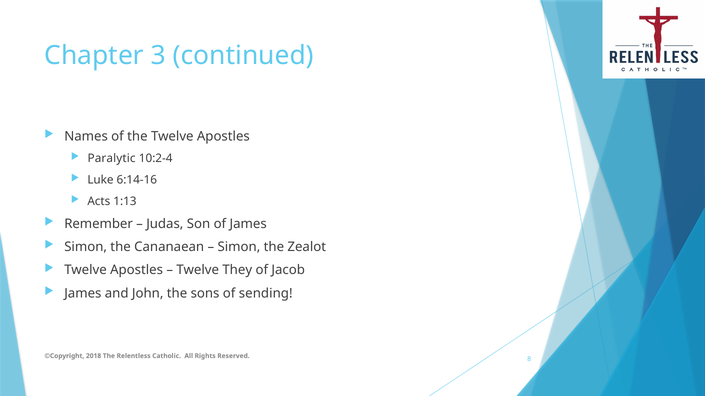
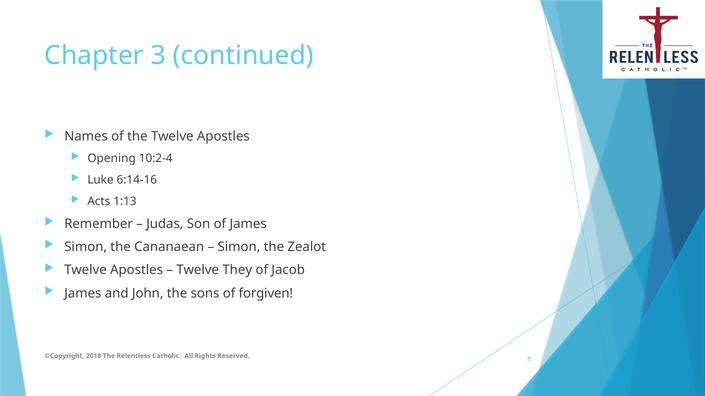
Paralytic: Paralytic -> Opening
sending: sending -> forgiven
